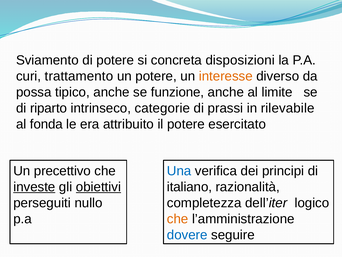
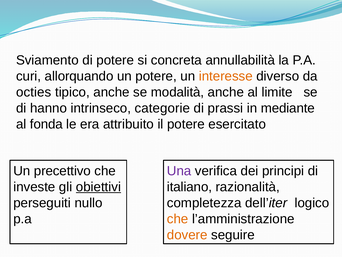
disposizioni: disposizioni -> annullabilità
trattamento: trattamento -> allorquando
possa: possa -> octies
funzione: funzione -> modalità
riparto: riparto -> hanno
rilevabile: rilevabile -> mediante
Una colour: blue -> purple
investe underline: present -> none
dovere colour: blue -> orange
